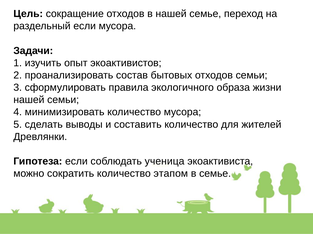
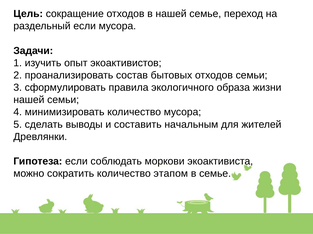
составить количество: количество -> начальным
ученица: ученица -> моркови
